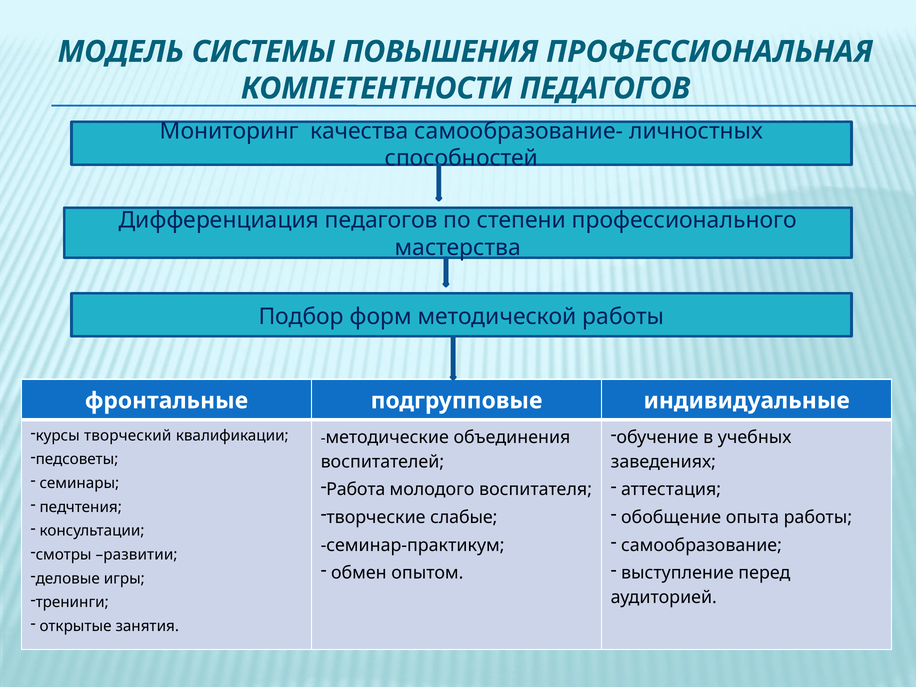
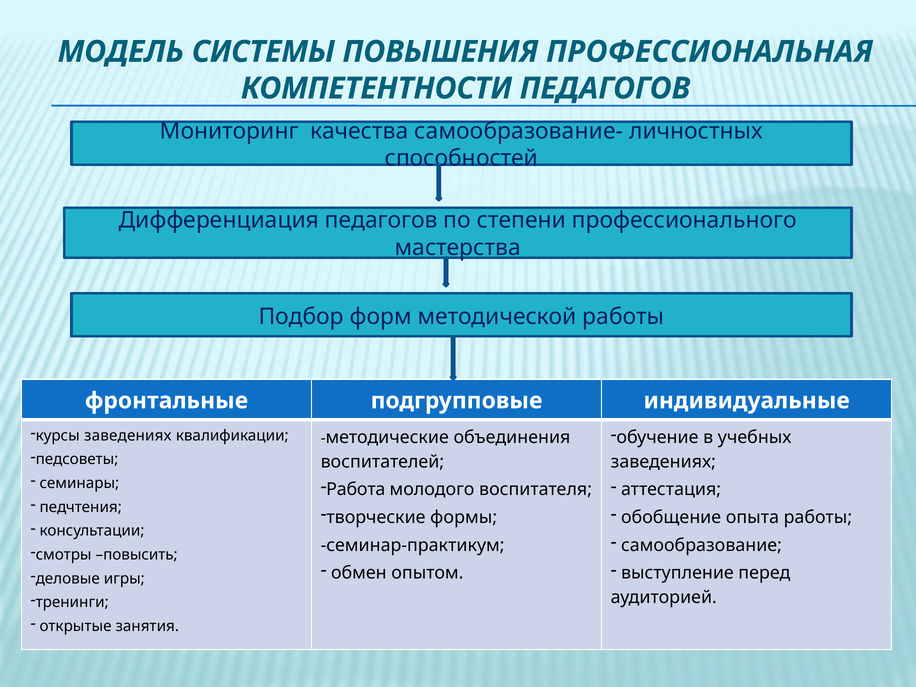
курсы творческий: творческий -> заведениях
слабые: слабые -> формы
развитии: развитии -> повысить
